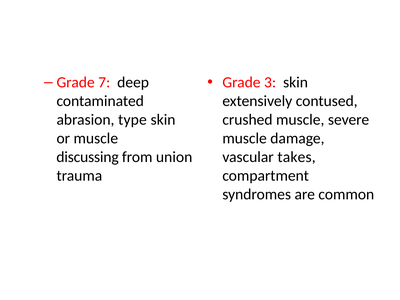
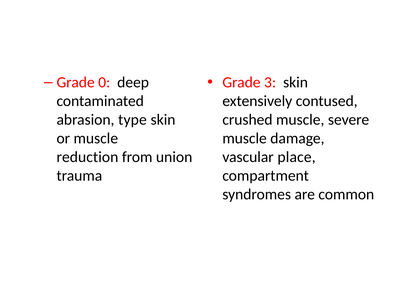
7: 7 -> 0
discussing: discussing -> reduction
takes: takes -> place
